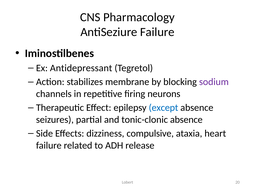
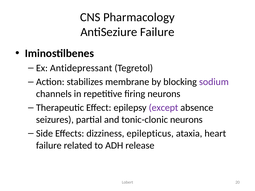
except colour: blue -> purple
tonic-clonic absence: absence -> neurons
compulsive: compulsive -> epilepticus
